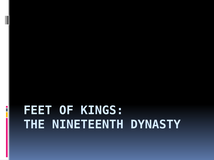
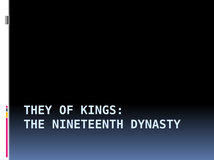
FEET: FEET -> THEY
